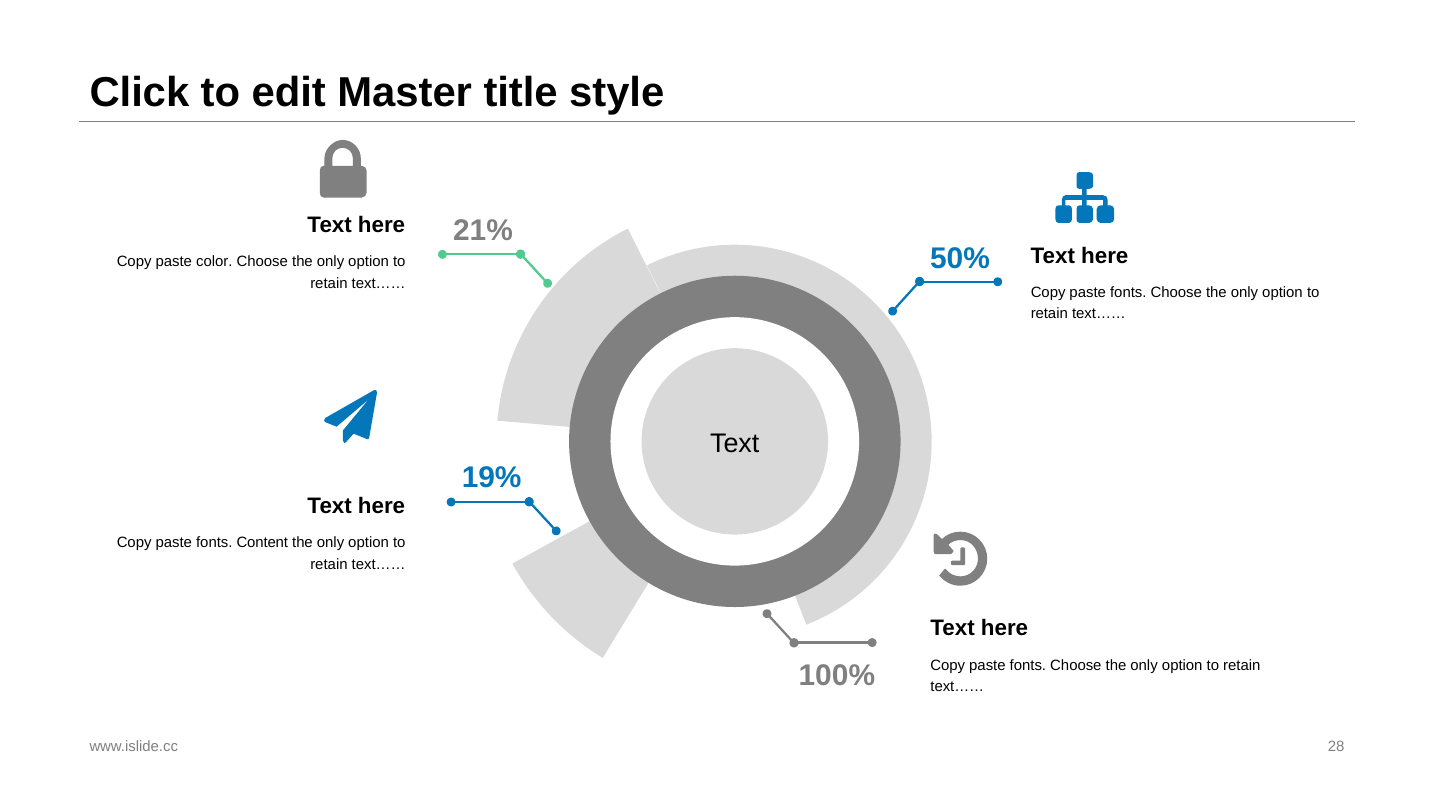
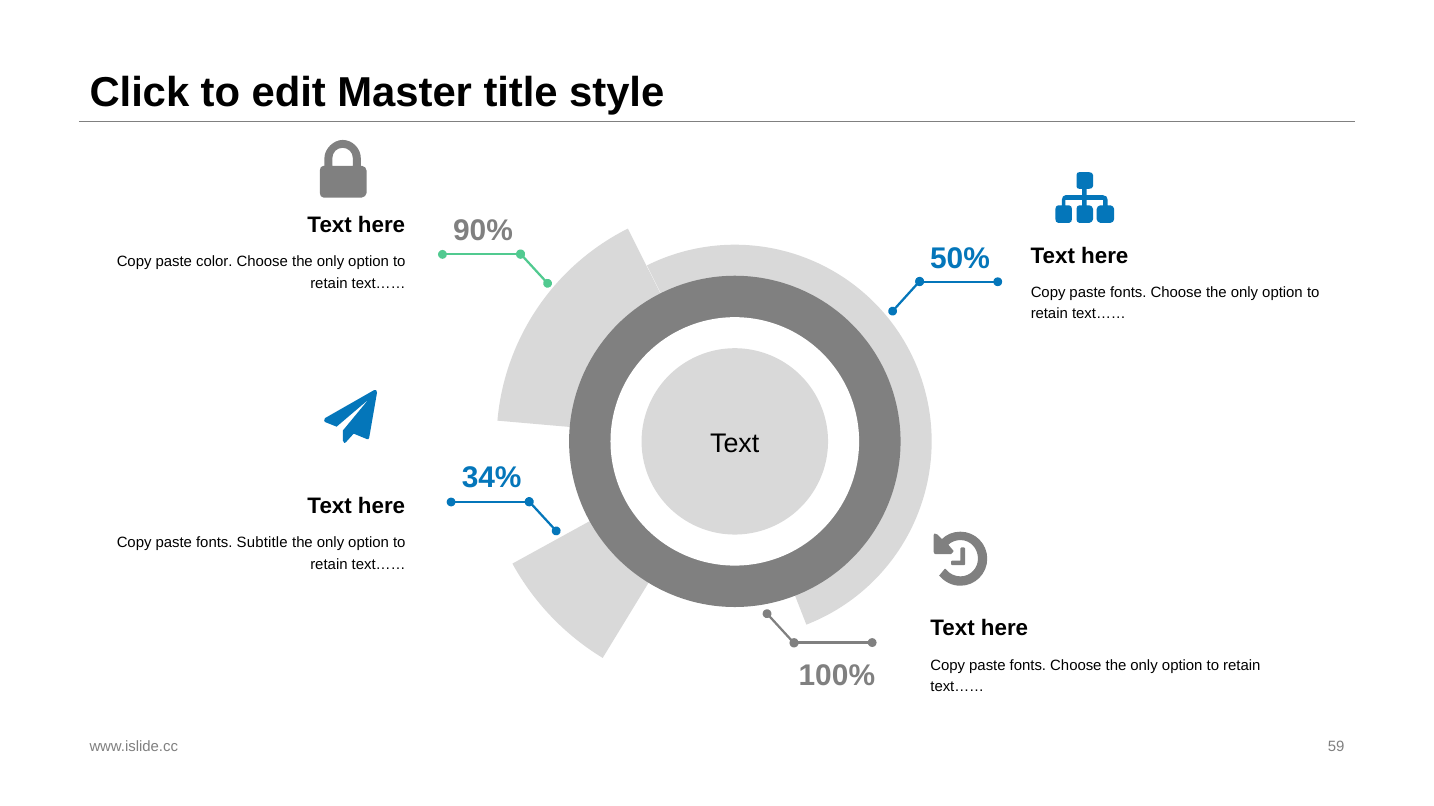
21%: 21% -> 90%
19%: 19% -> 34%
Content: Content -> Subtitle
28: 28 -> 59
